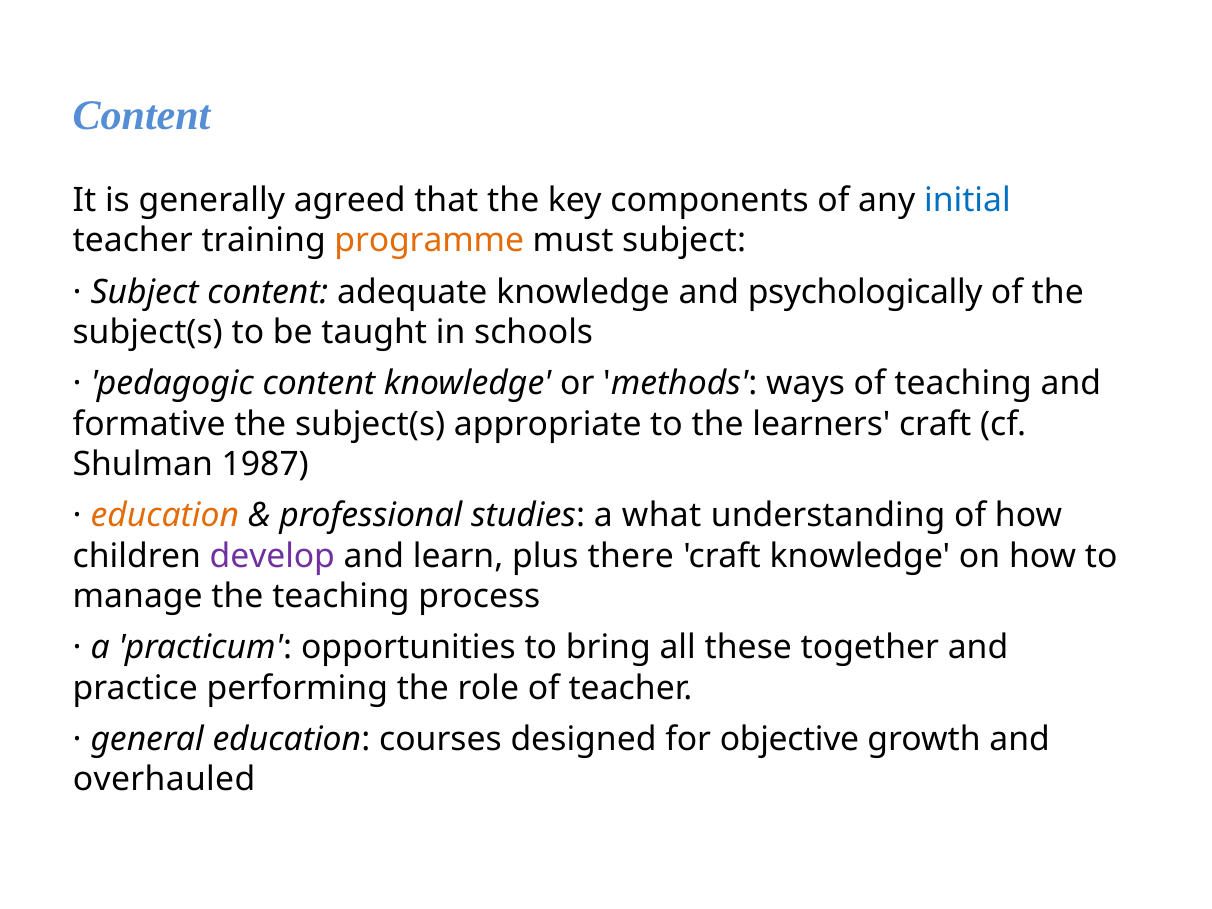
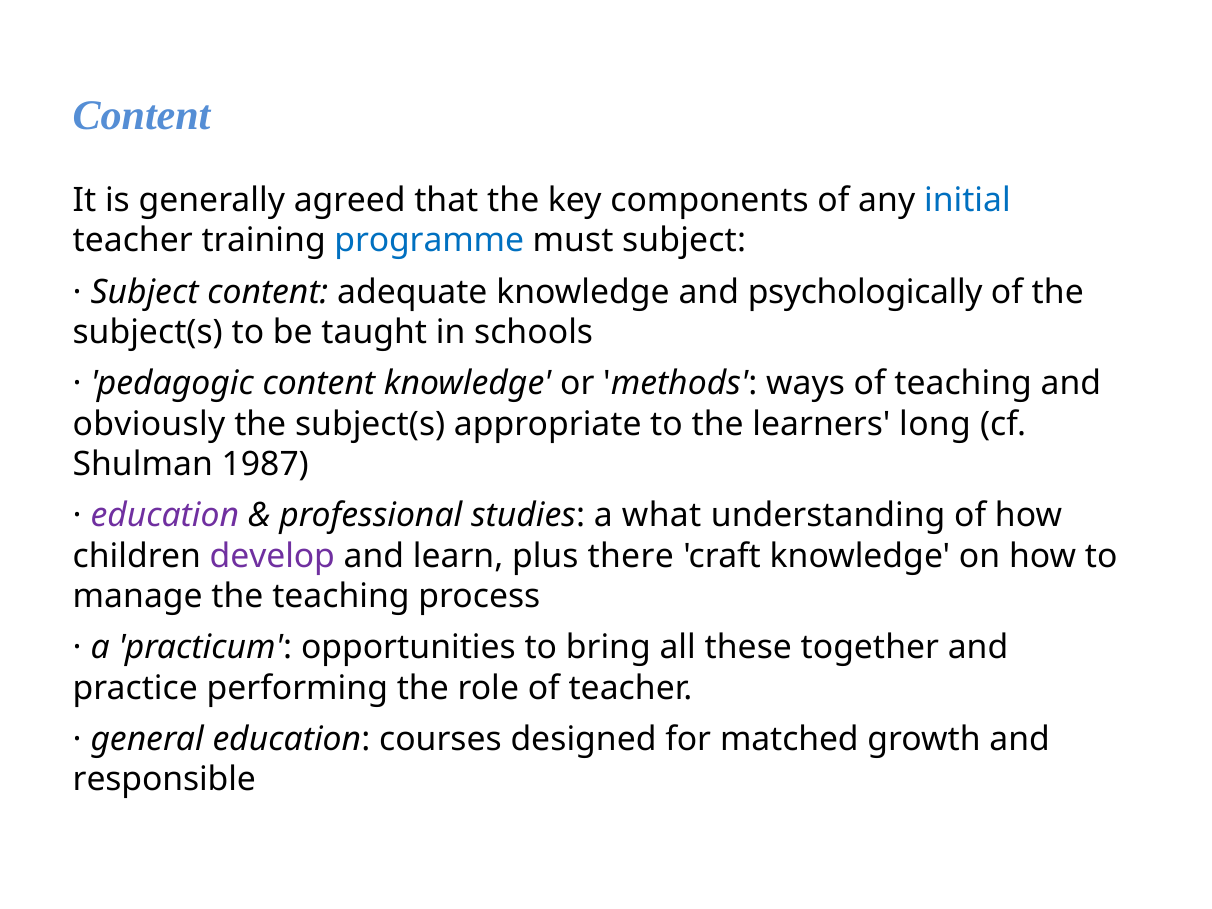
programme colour: orange -> blue
formative: formative -> obviously
learners craft: craft -> long
education at (165, 516) colour: orange -> purple
objective: objective -> matched
overhauled: overhauled -> responsible
